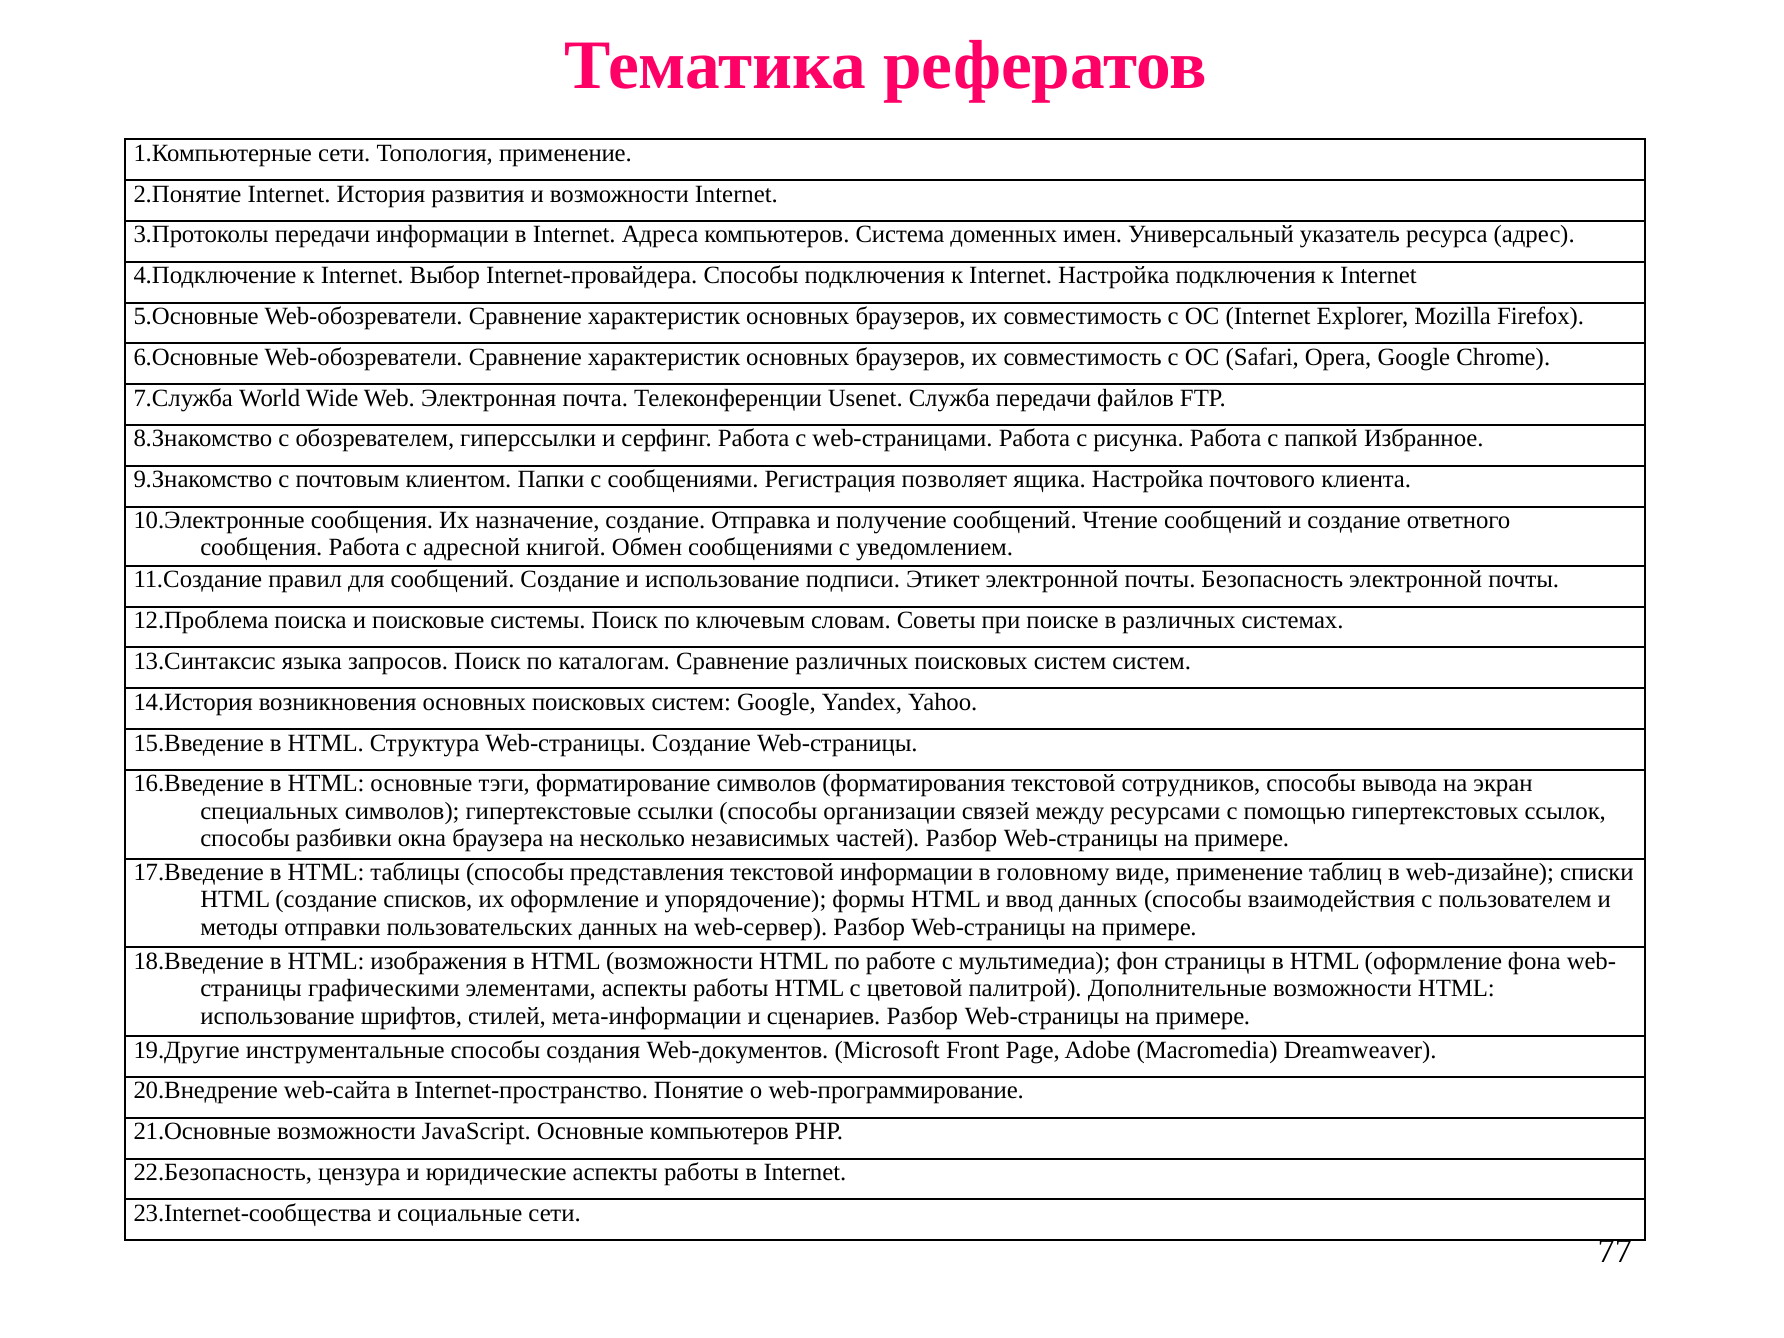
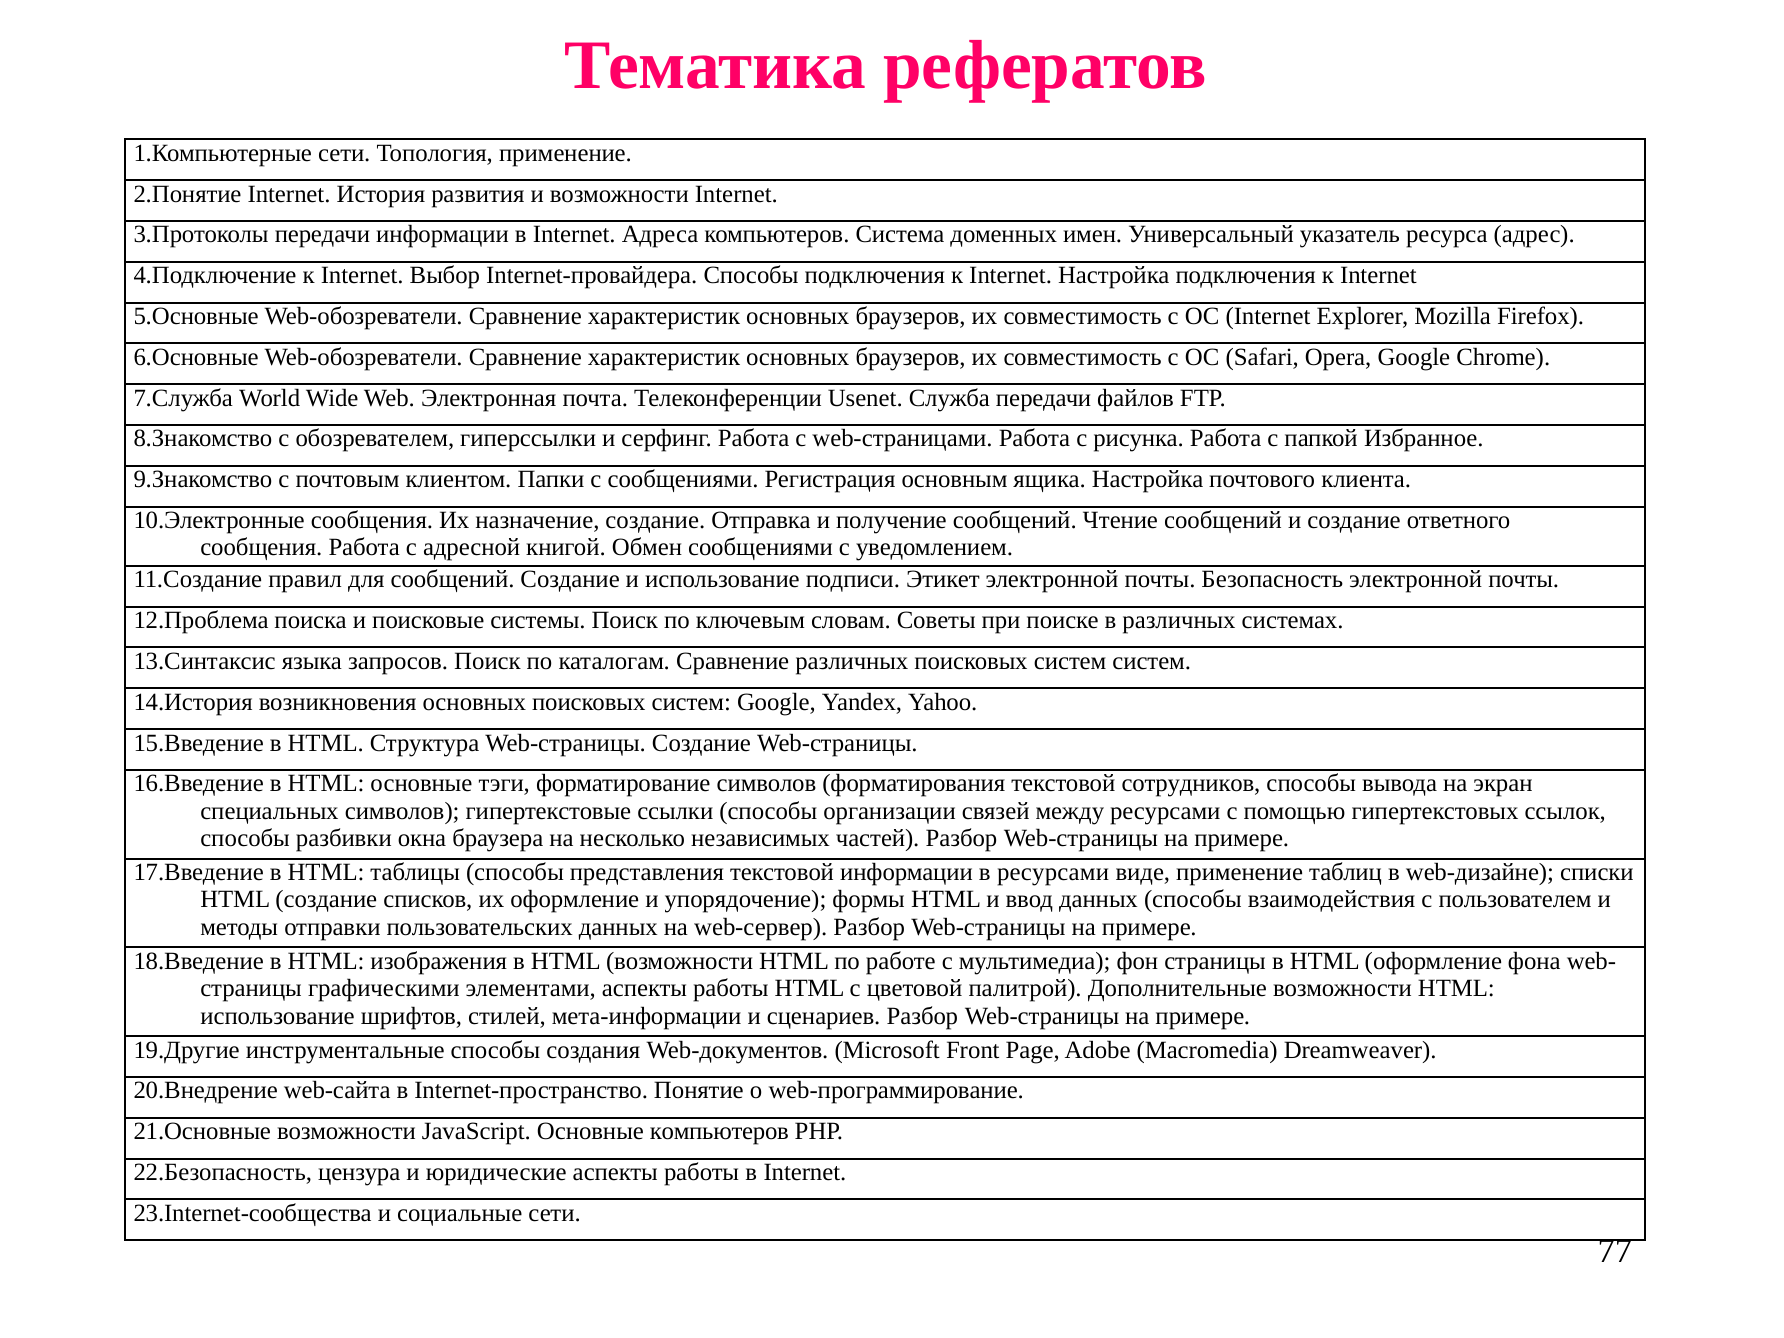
позволяет: позволяет -> основным
в головному: головному -> ресурсами
